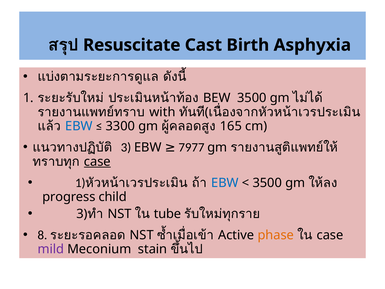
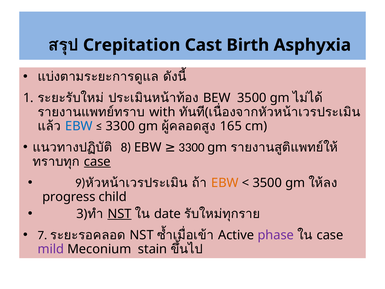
Resuscitate: Resuscitate -> Crepitation
3: 3 -> 8
7977 at (191, 147): 7977 -> 3300
1 at (80, 183): 1 -> 9
EBW at (225, 183) colour: blue -> orange
NST at (119, 214) underline: none -> present
tube: tube -> date
8: 8 -> 7
phase colour: orange -> purple
